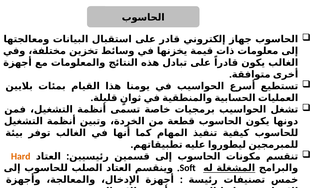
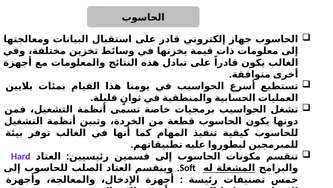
Hard colour: orange -> purple
